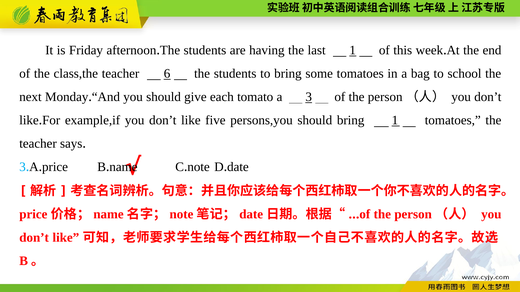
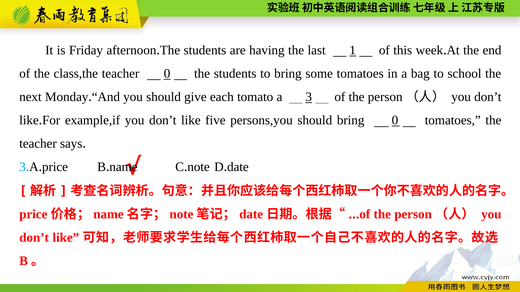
teacher 6: 6 -> 0
bring 1: 1 -> 0
